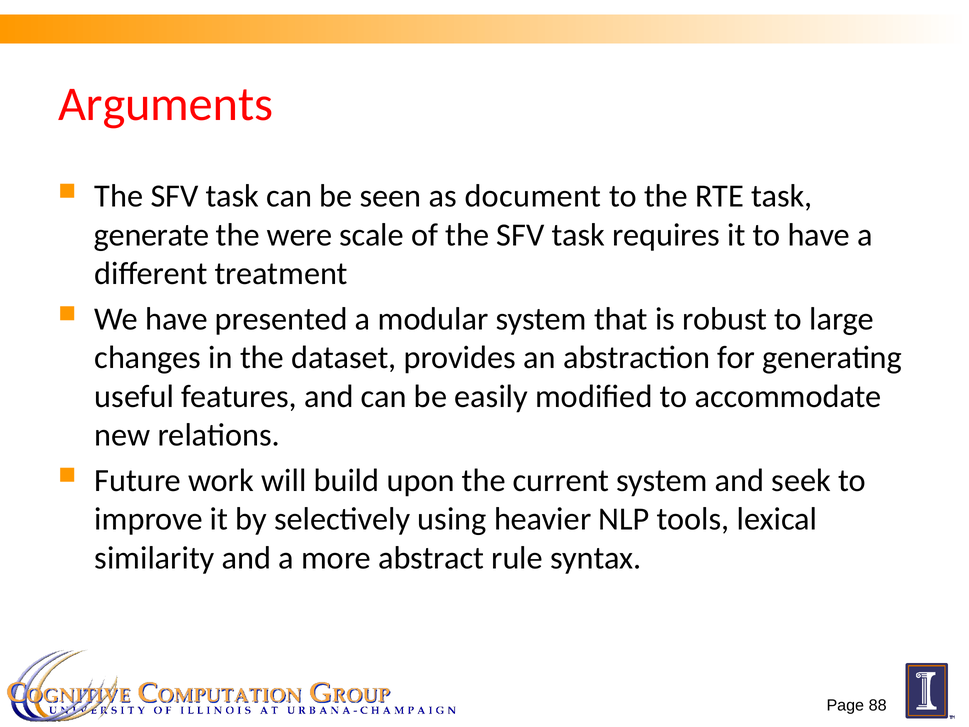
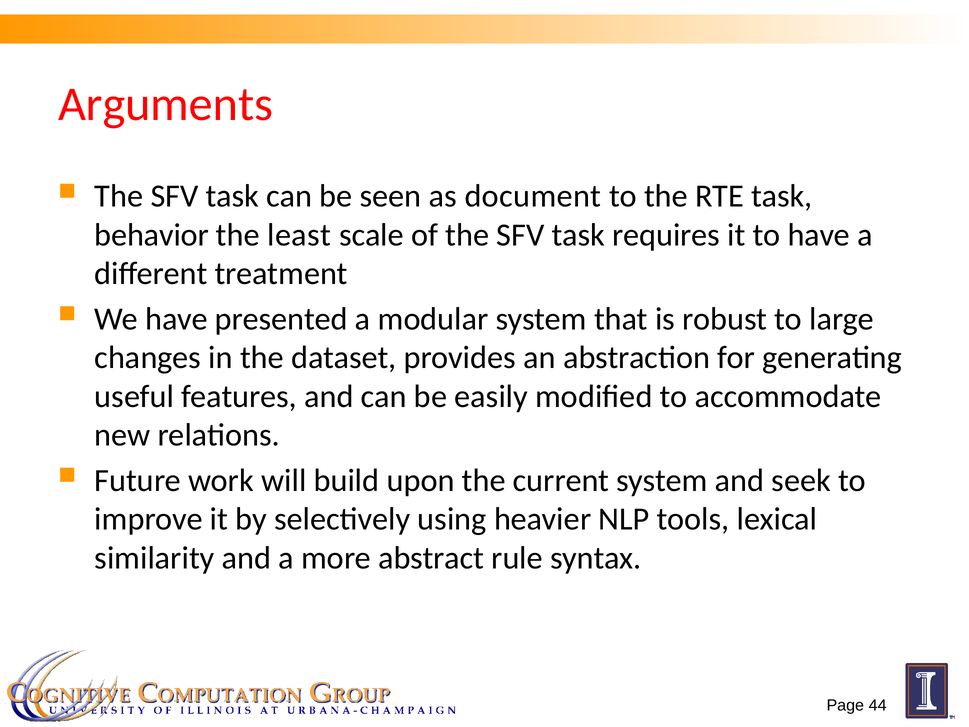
generate: generate -> behavior
were: were -> least
88: 88 -> 44
